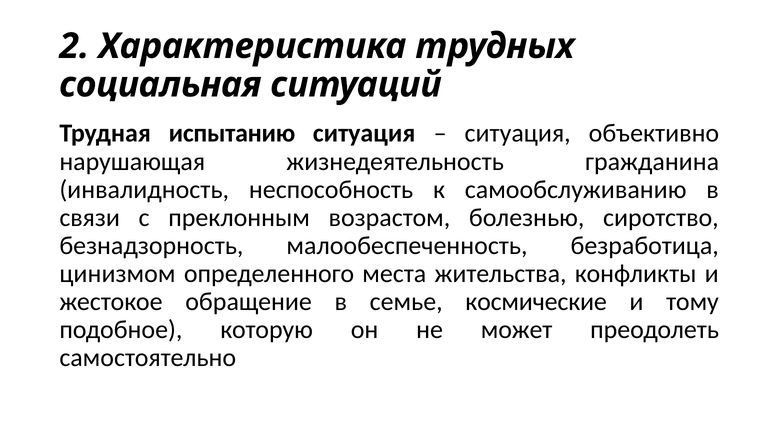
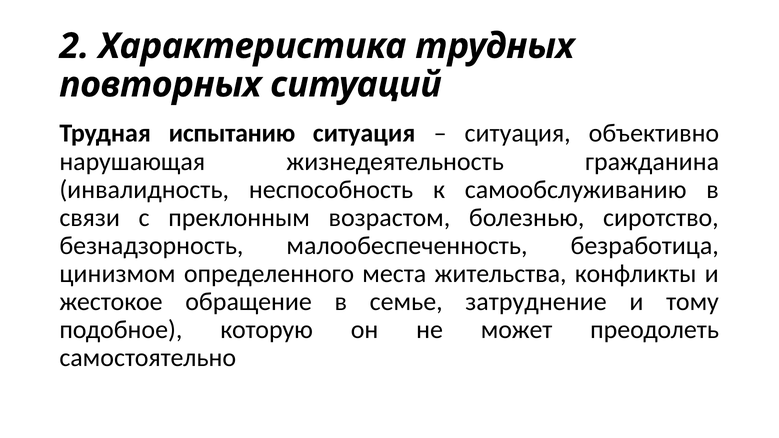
социальная: социальная -> повторных
космические: космические -> затруднение
